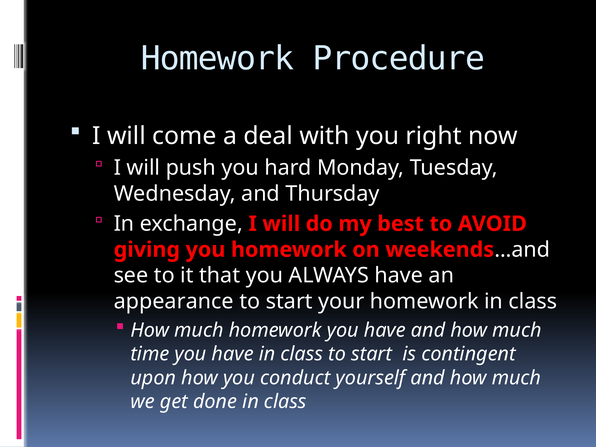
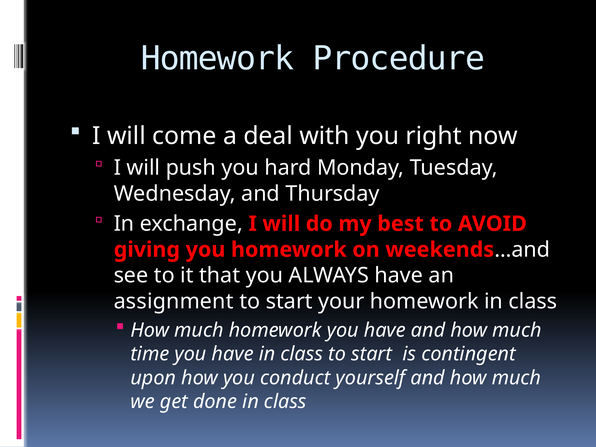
appearance: appearance -> assignment
